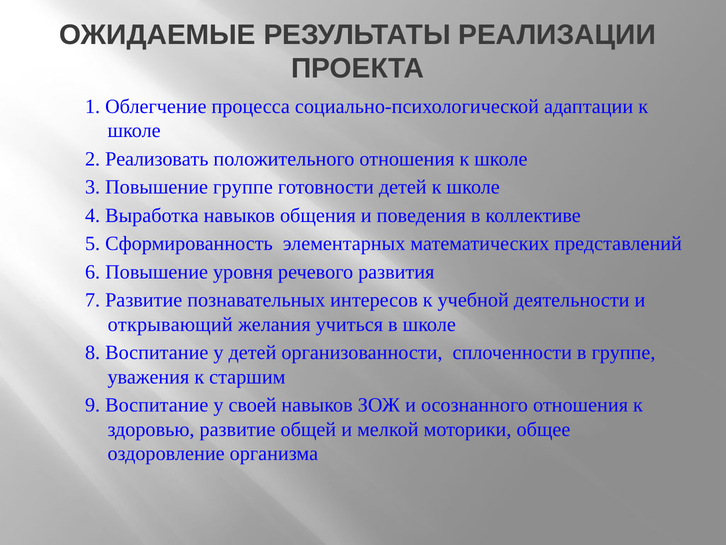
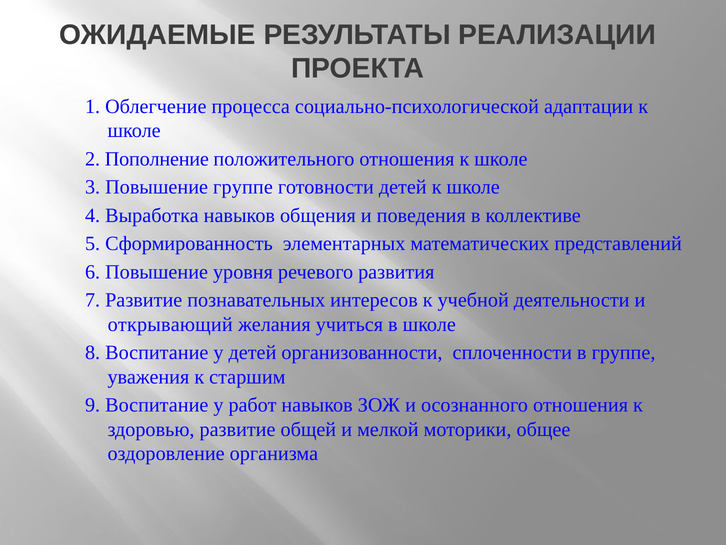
Реализовать: Реализовать -> Пополнение
своей: своей -> работ
